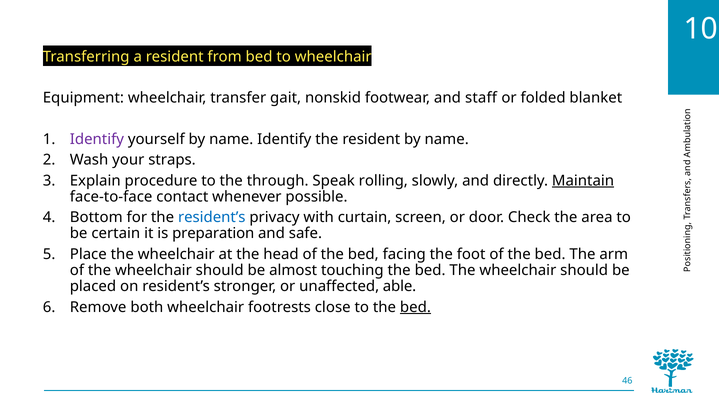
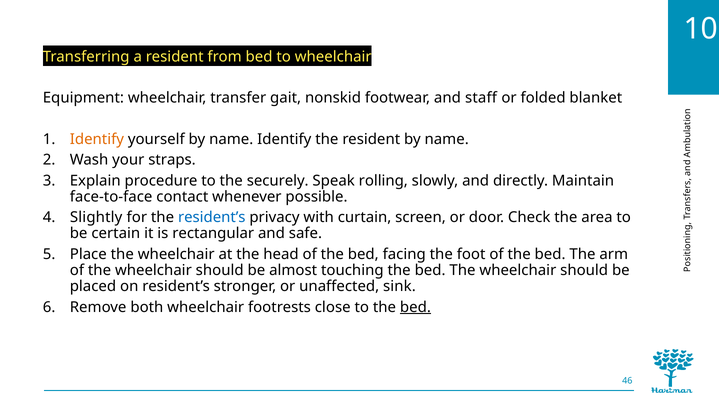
Identify at (97, 139) colour: purple -> orange
through: through -> securely
Maintain underline: present -> none
Bottom: Bottom -> Slightly
preparation: preparation -> rectangular
able: able -> sink
